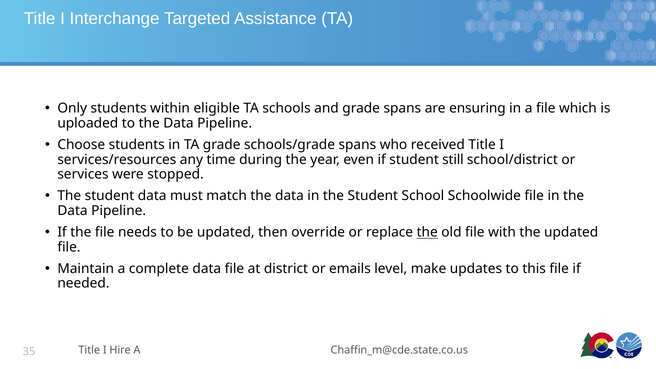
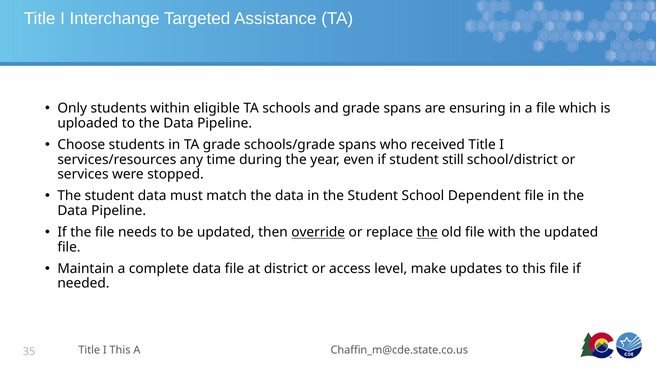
Schoolwide: Schoolwide -> Dependent
override underline: none -> present
emails: emails -> access
I Hire: Hire -> This
